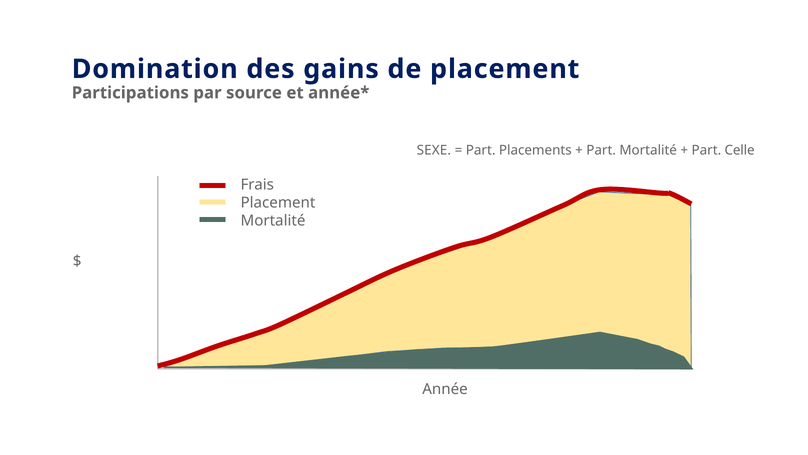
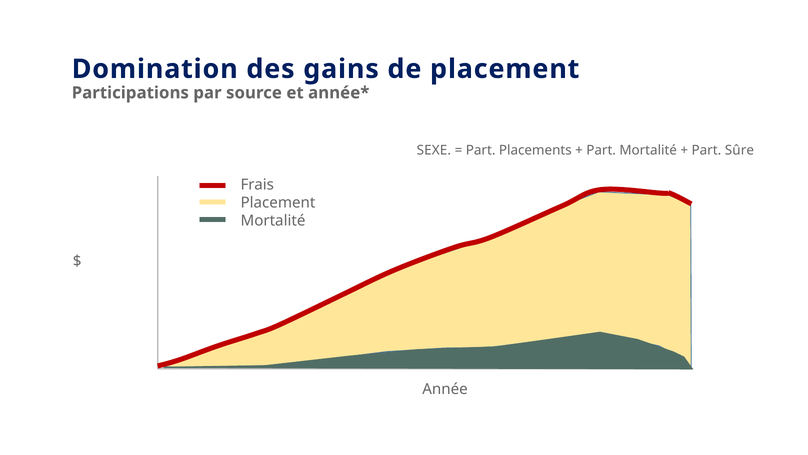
Celle: Celle -> Sûre
